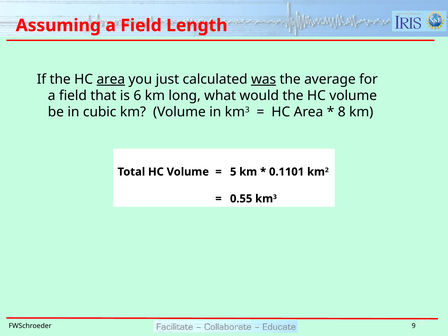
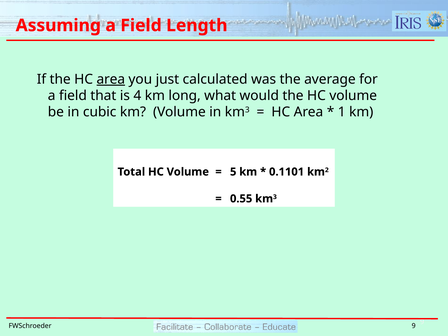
was underline: present -> none
6: 6 -> 4
8: 8 -> 1
